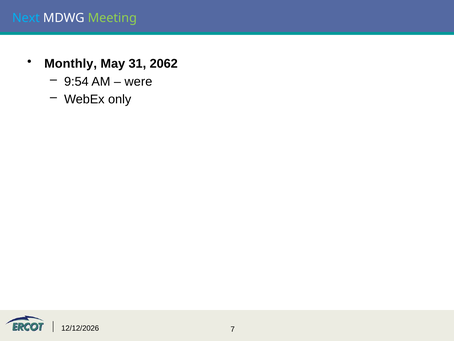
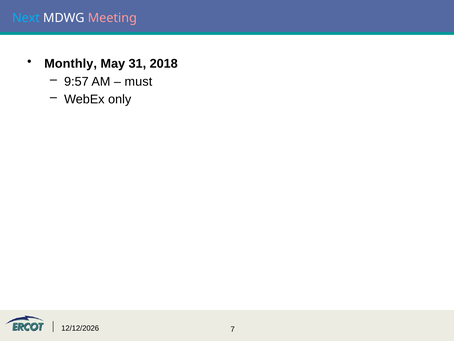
Meeting colour: light green -> pink
2062: 2062 -> 2018
9:54: 9:54 -> 9:57
were: were -> must
